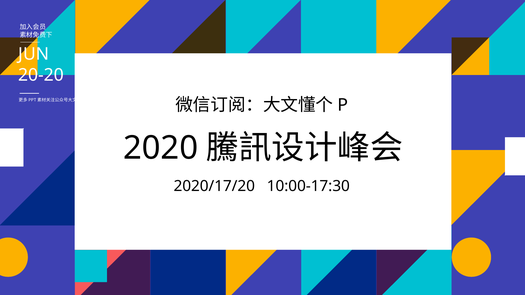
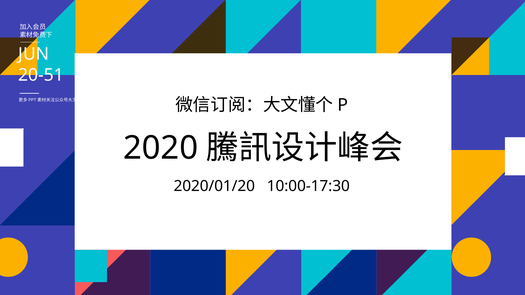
20-20: 20-20 -> 20-51
2020/17/20: 2020/17/20 -> 2020/01/20
